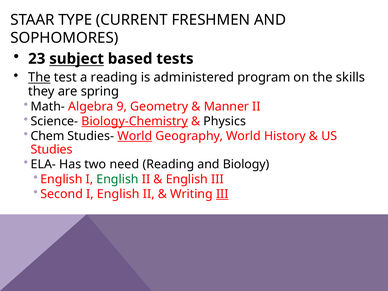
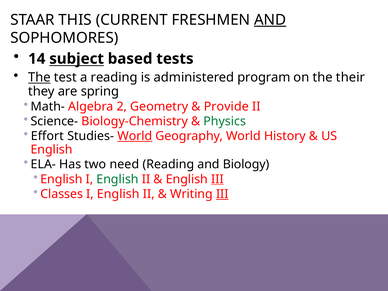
TYPE: TYPE -> THIS
AND at (270, 20) underline: none -> present
23: 23 -> 14
skills: skills -> their
9: 9 -> 2
Manner: Manner -> Provide
Biology-Chemistry underline: present -> none
Physics colour: black -> green
Chem: Chem -> Effort
Studies at (52, 150): Studies -> English
III at (217, 179) underline: none -> present
Second: Second -> Classes
